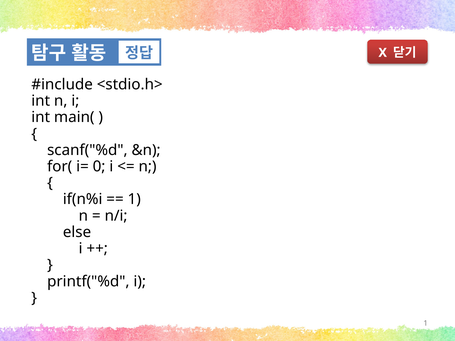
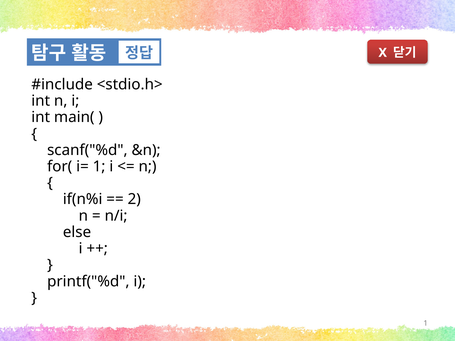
i= 0: 0 -> 1
1 at (134, 199): 1 -> 2
